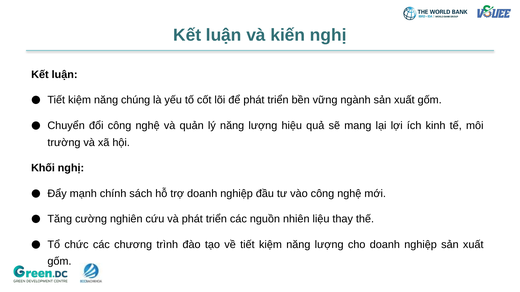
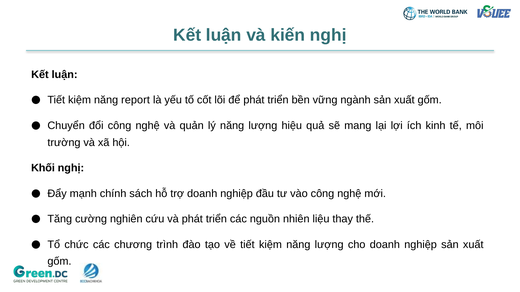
chúng: chúng -> report
